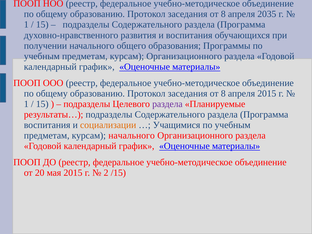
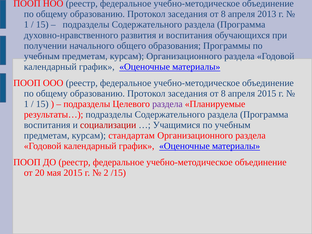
2035: 2035 -> 2013
социализации colour: orange -> red
курсам начального: начального -> стандартам
